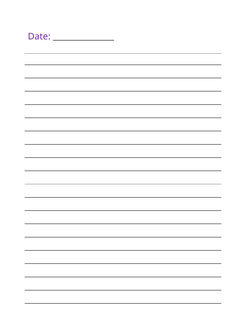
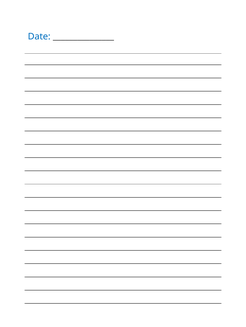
Date colour: purple -> blue
